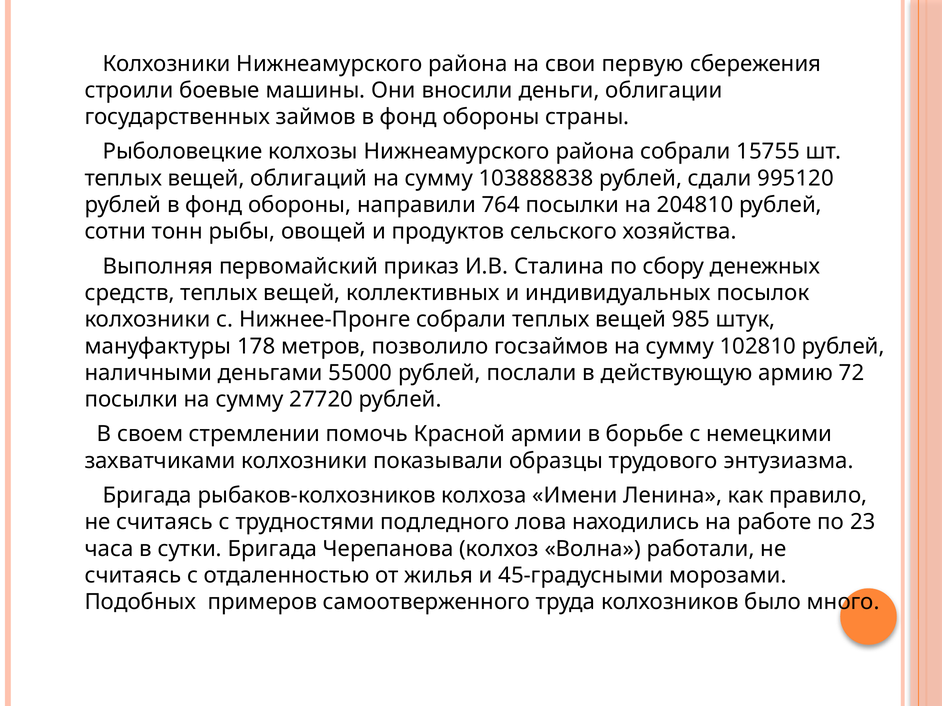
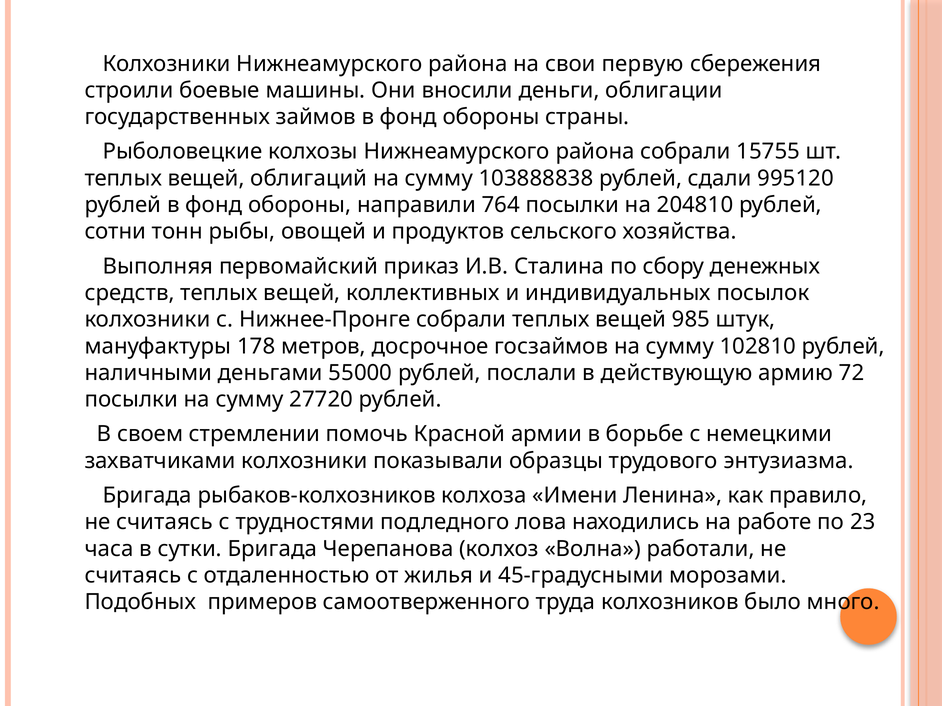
позволило: позволило -> досрочное
